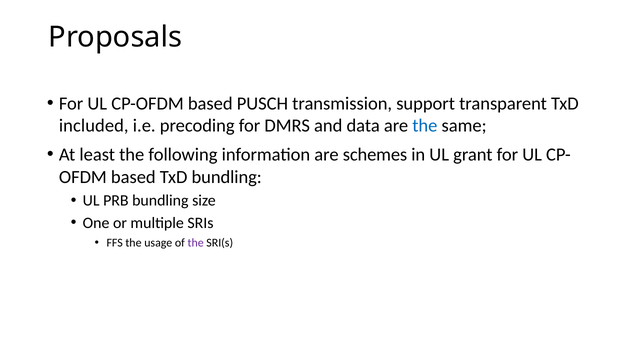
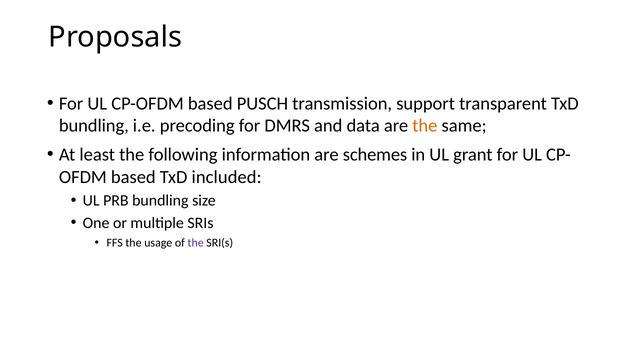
included at (94, 126): included -> bundling
the at (425, 126) colour: blue -> orange
TxD bundling: bundling -> included
